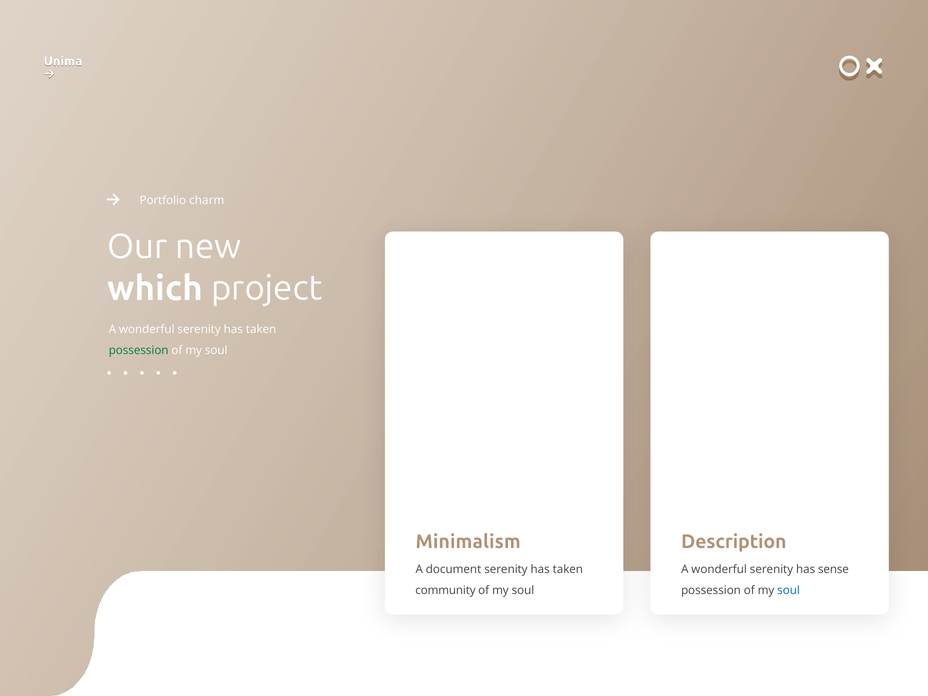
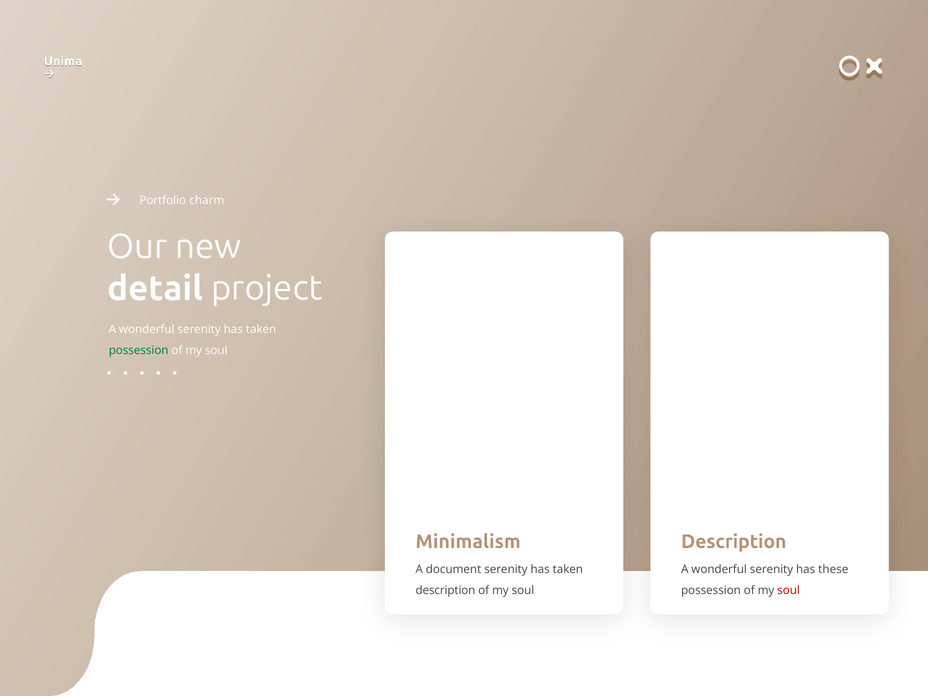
which: which -> detail
sense: sense -> these
community at (445, 590): community -> description
soul at (789, 590) colour: blue -> red
